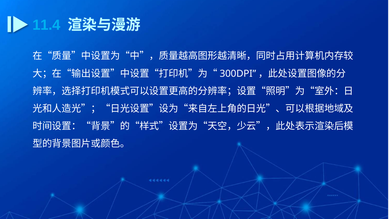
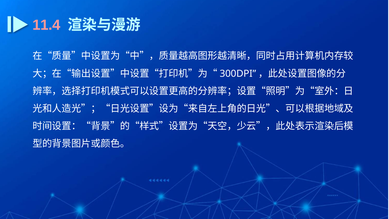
11.4 colour: light blue -> pink
